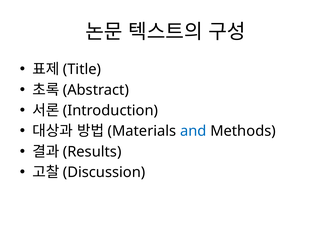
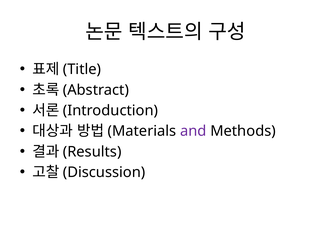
and colour: blue -> purple
